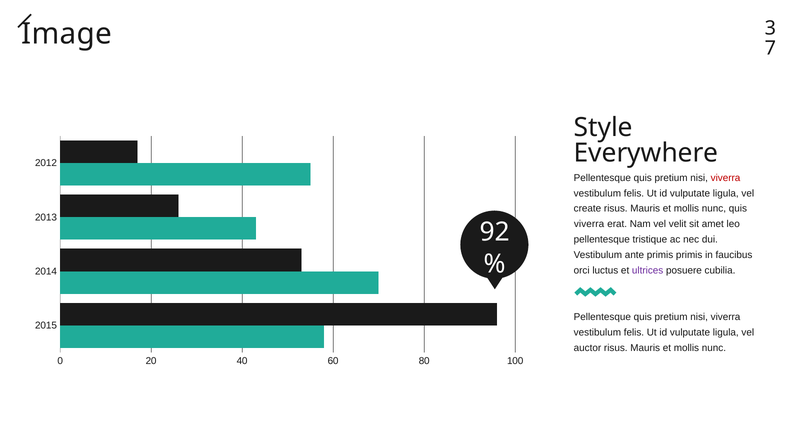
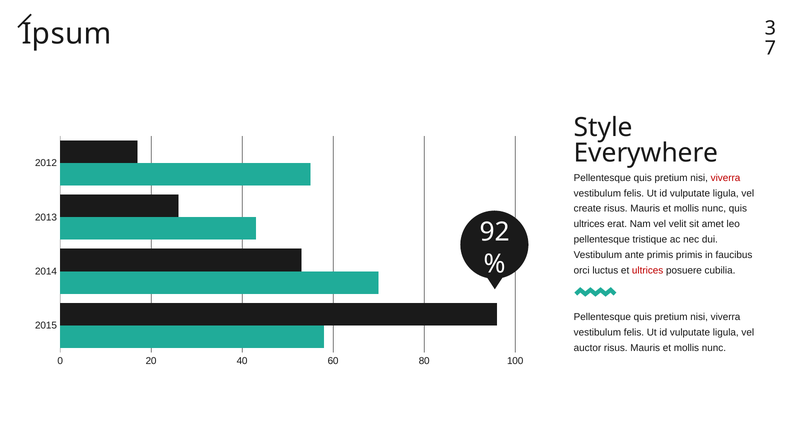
Image: Image -> Ipsum
viverra at (589, 224): viverra -> ultrices
ultrices at (648, 270) colour: purple -> red
